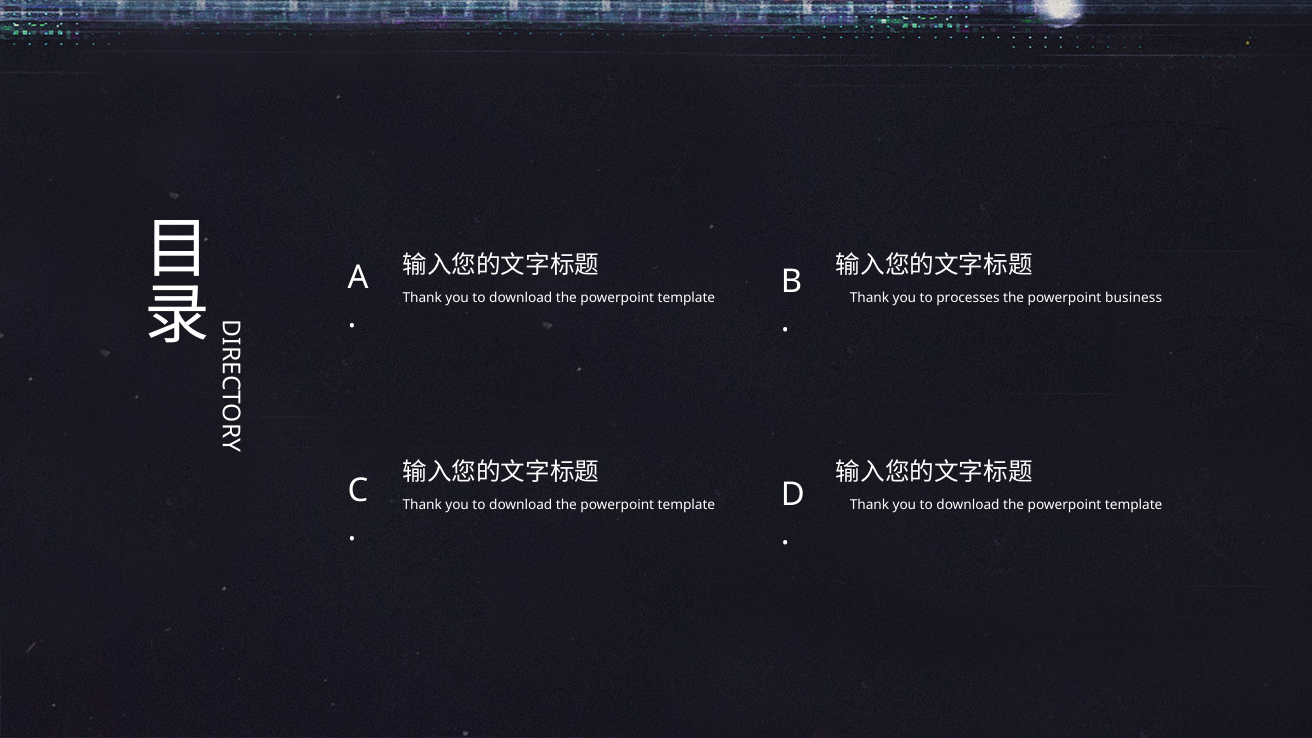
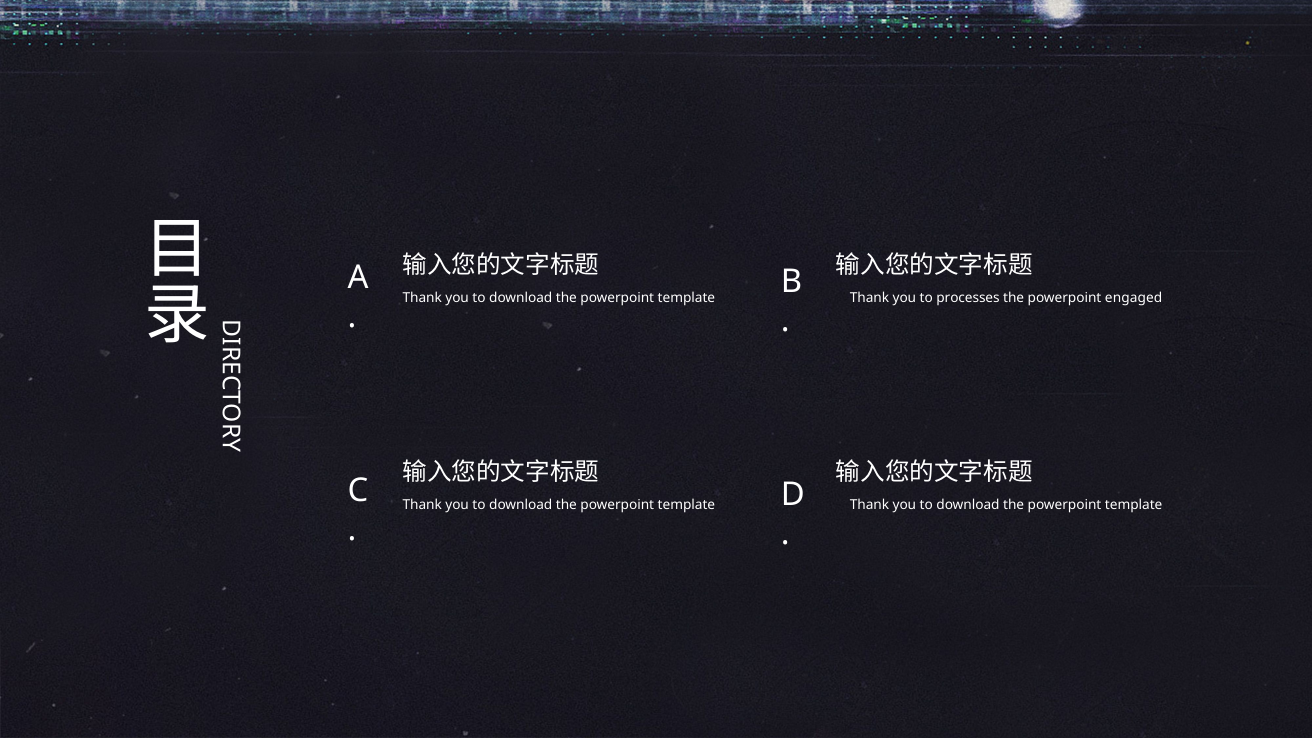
business: business -> engaged
